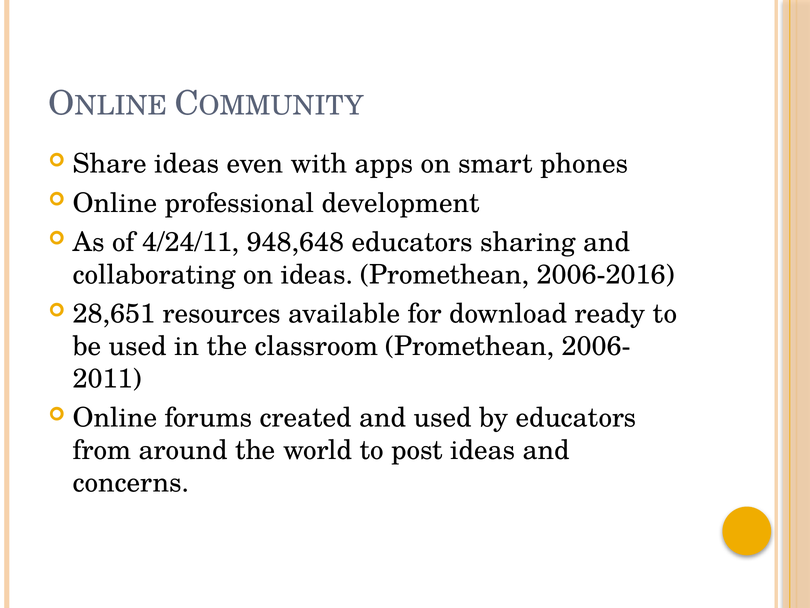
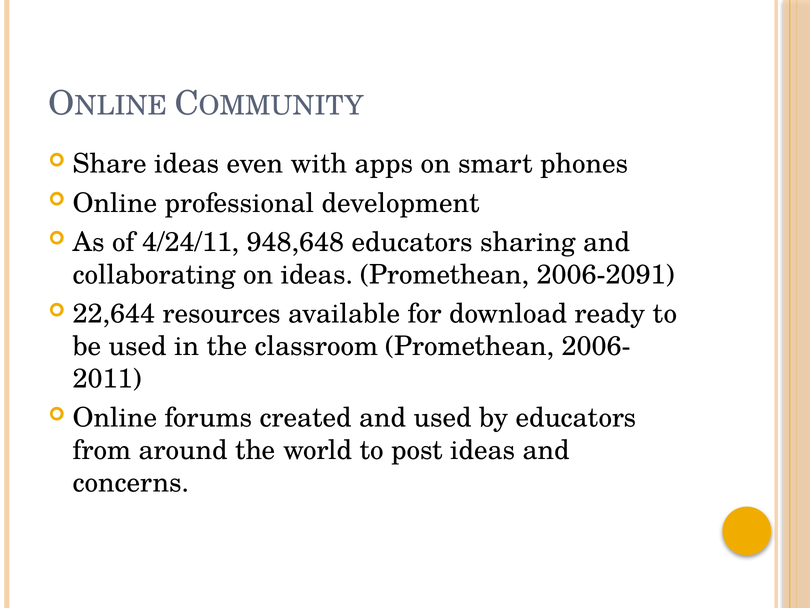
2006-2016: 2006-2016 -> 2006-2091
28,651: 28,651 -> 22,644
